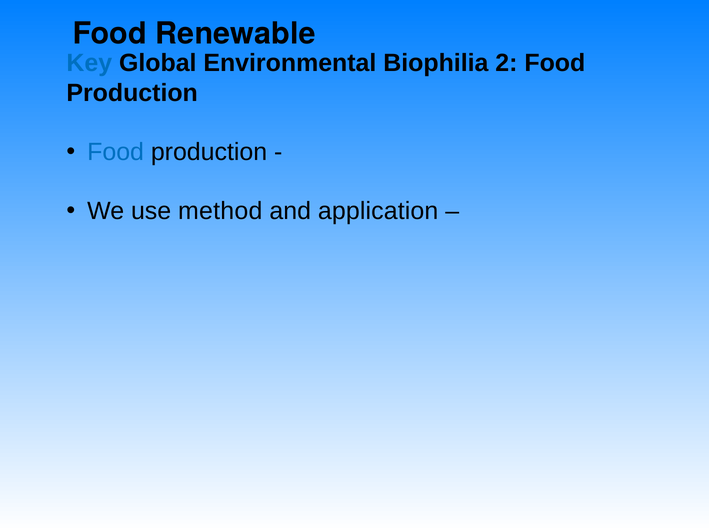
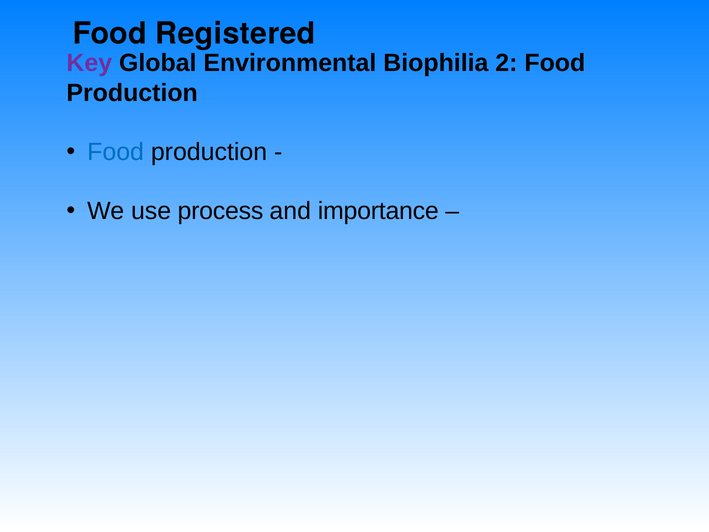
Renewable: Renewable -> Registered
Key colour: blue -> purple
method: method -> process
application: application -> importance
